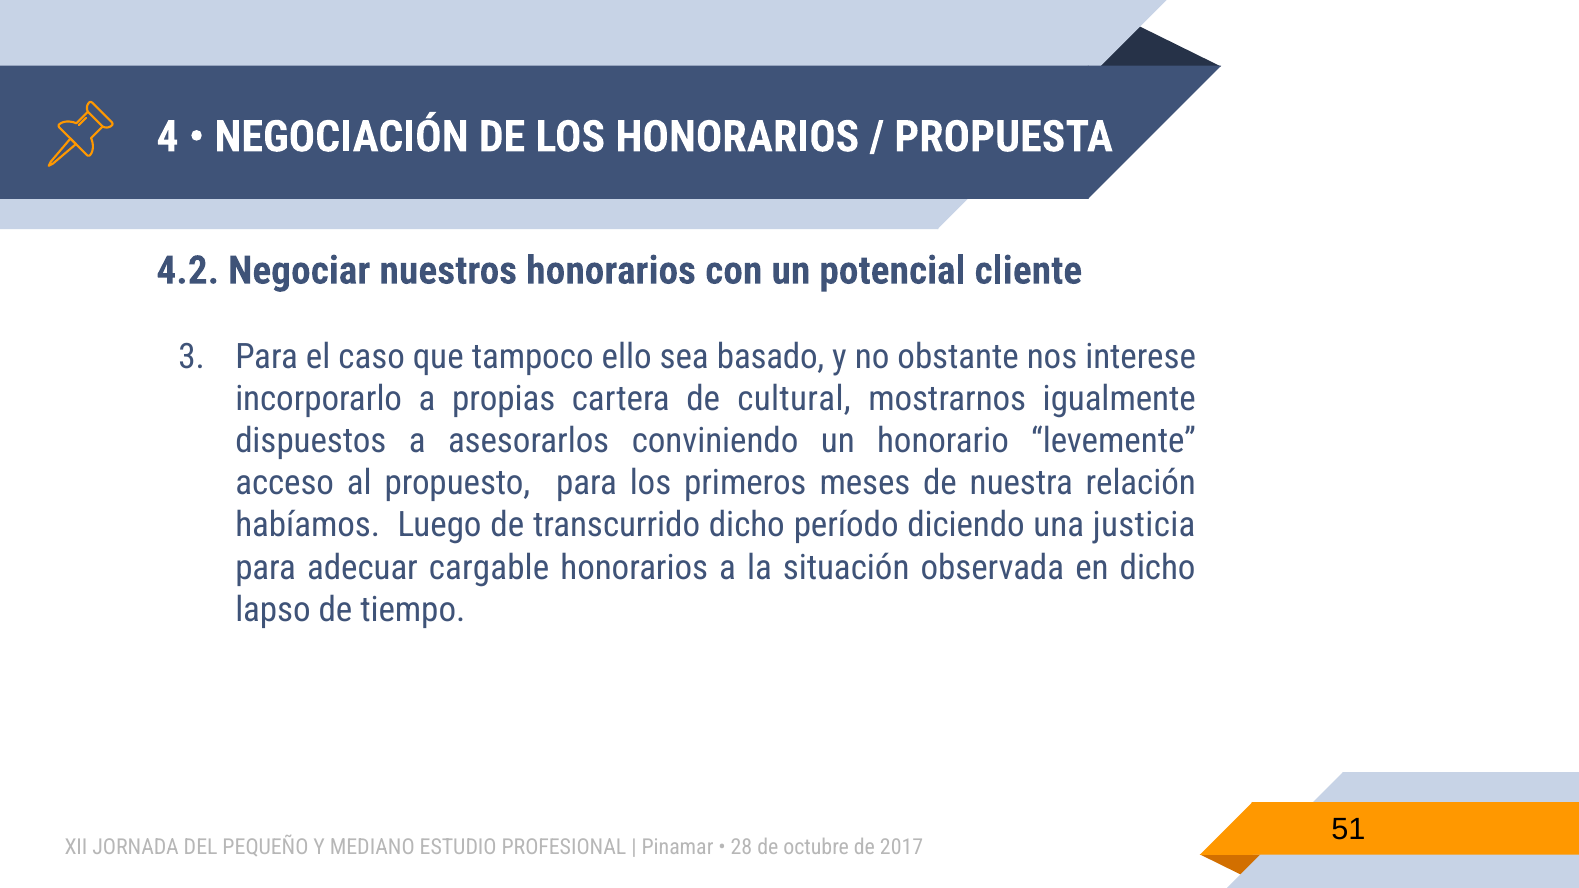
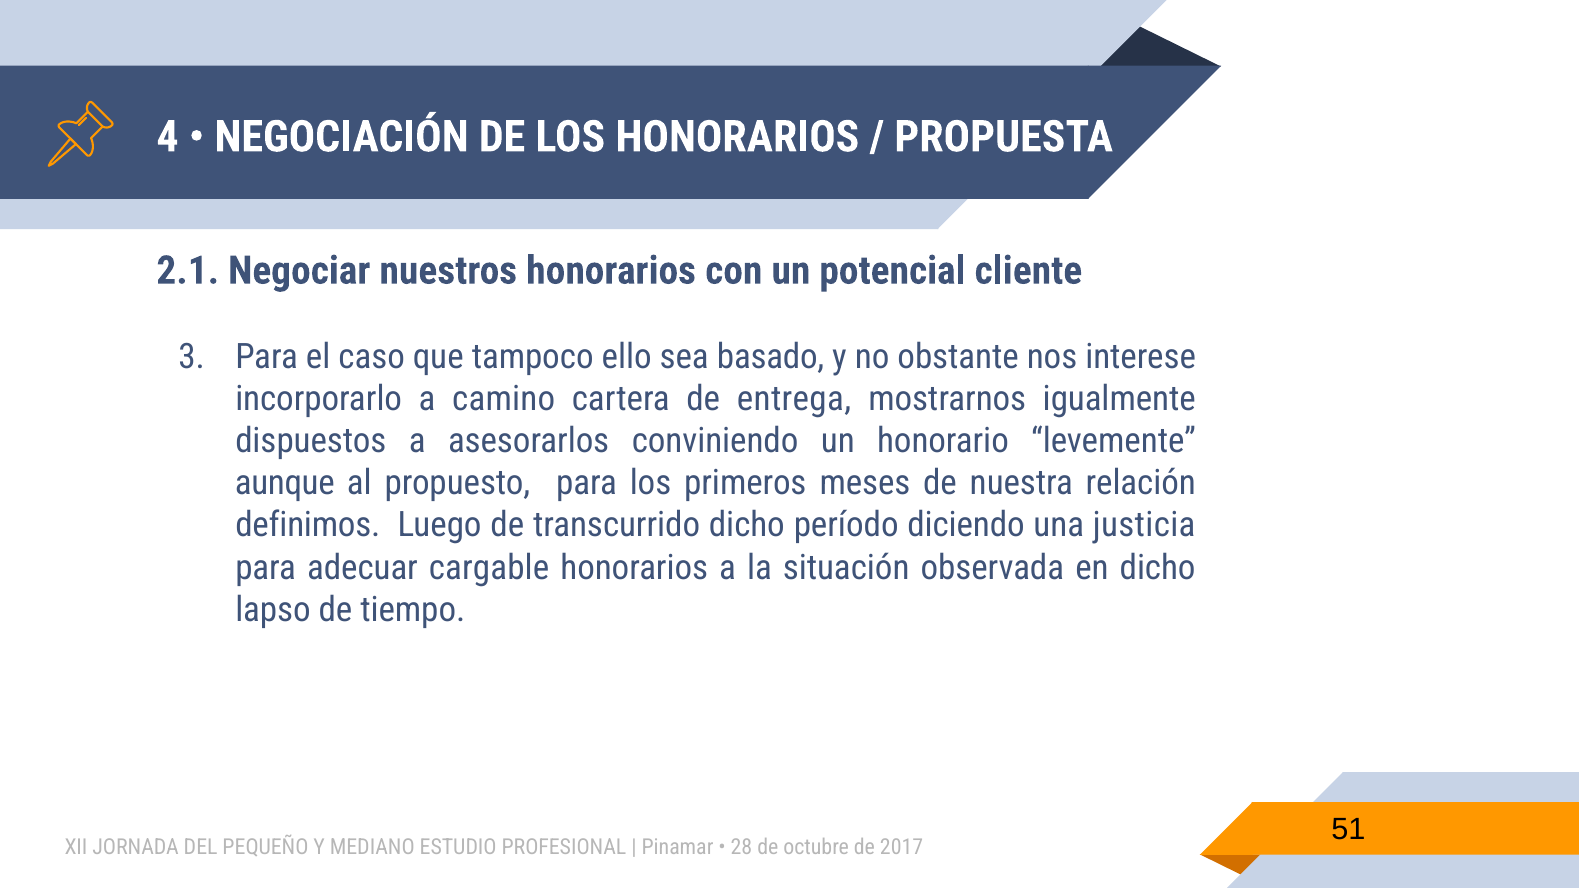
4.2: 4.2 -> 2.1
propias: propias -> camino
cultural: cultural -> entrega
acceso: acceso -> aunque
habíamos: habíamos -> definimos
